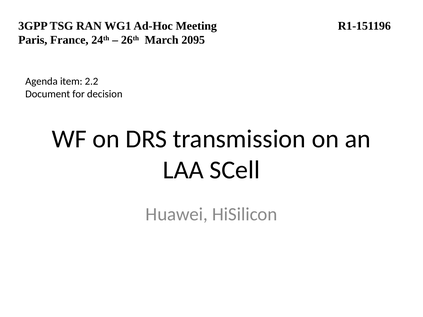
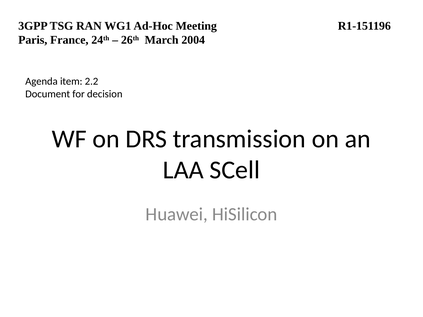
2095: 2095 -> 2004
